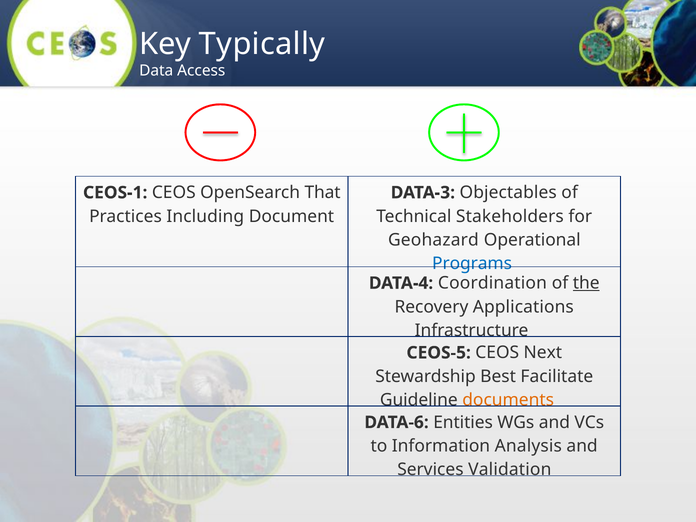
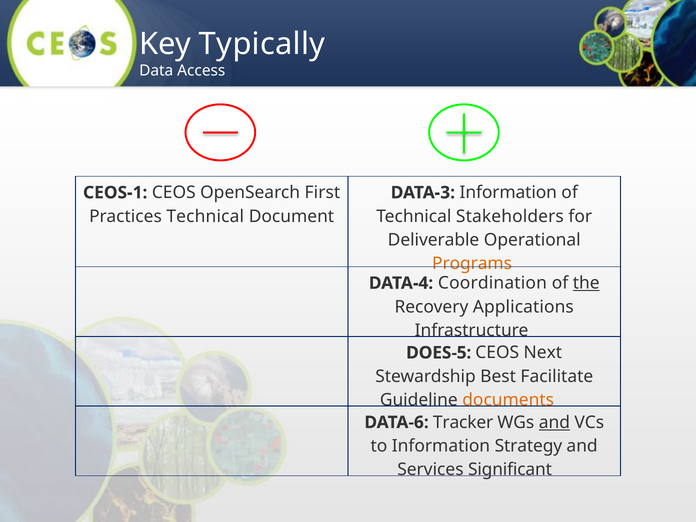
That: That -> First
DATA-3 Objectables: Objectables -> Information
Practices Including: Including -> Technical
Geohazard: Geohazard -> Deliverable
Programs colour: blue -> orange
CEOS-5: CEOS-5 -> DOES-5
Entities: Entities -> Tracker
and at (554, 422) underline: none -> present
Analysis: Analysis -> Strategy
Validation: Validation -> Significant
